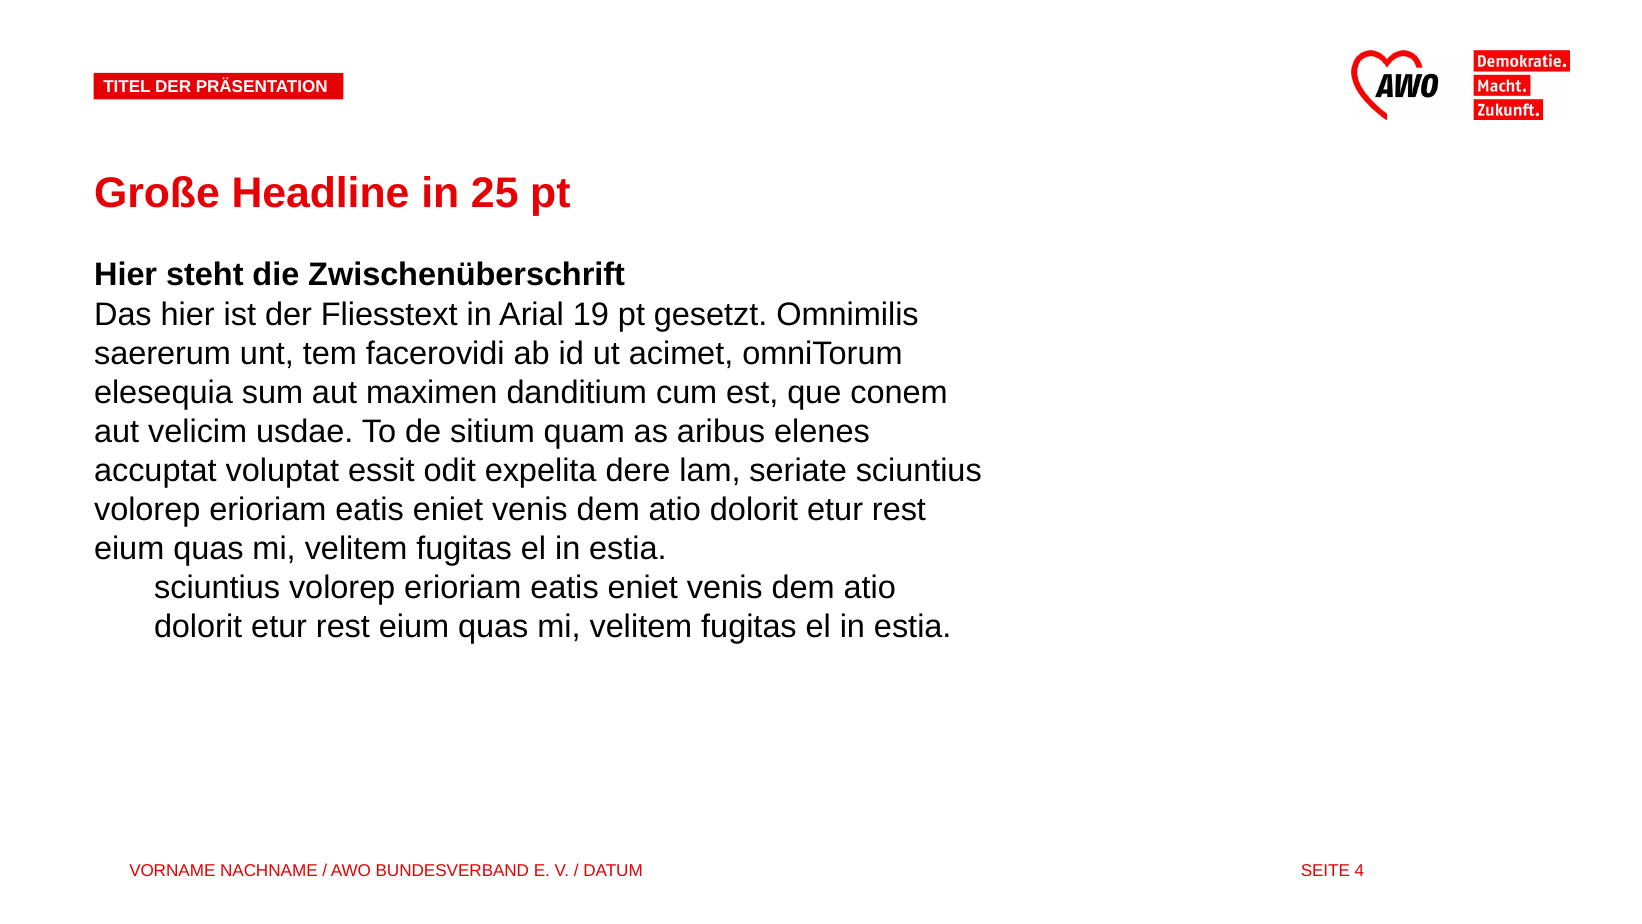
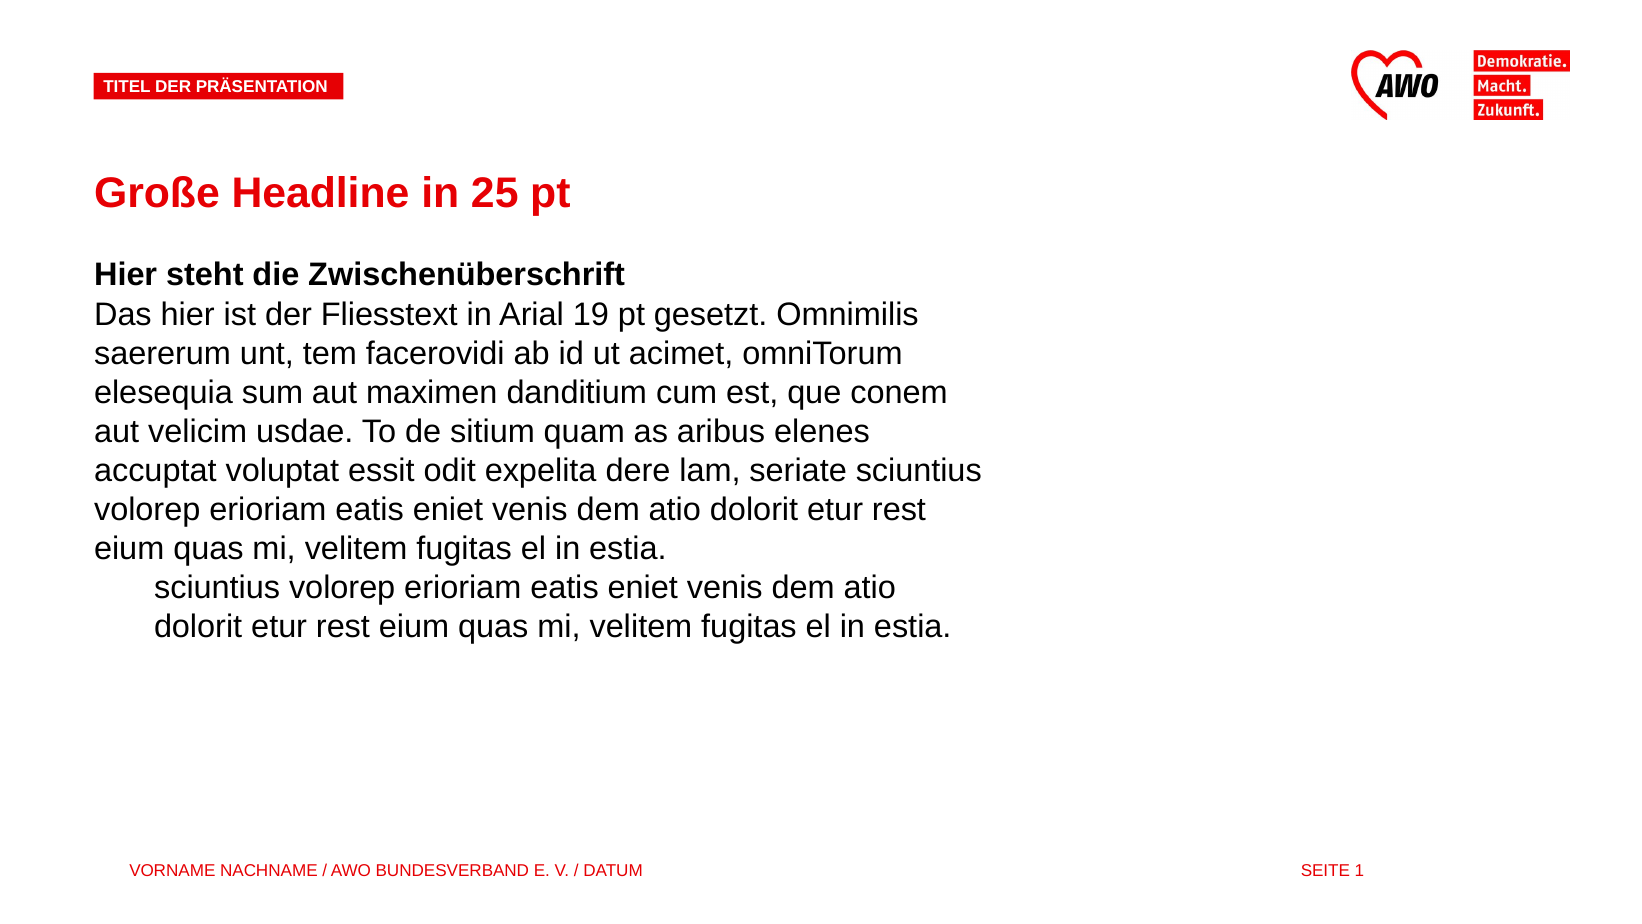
4: 4 -> 1
